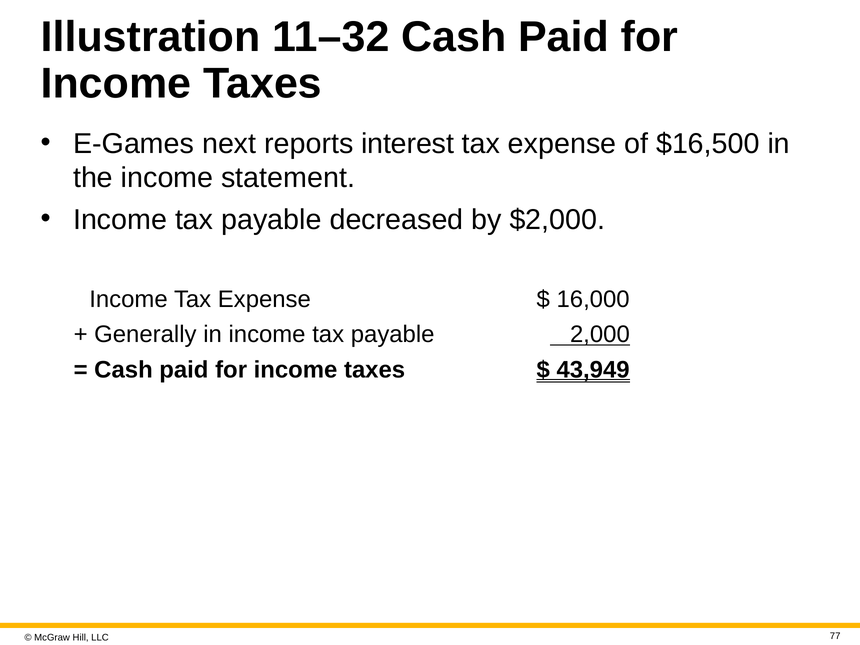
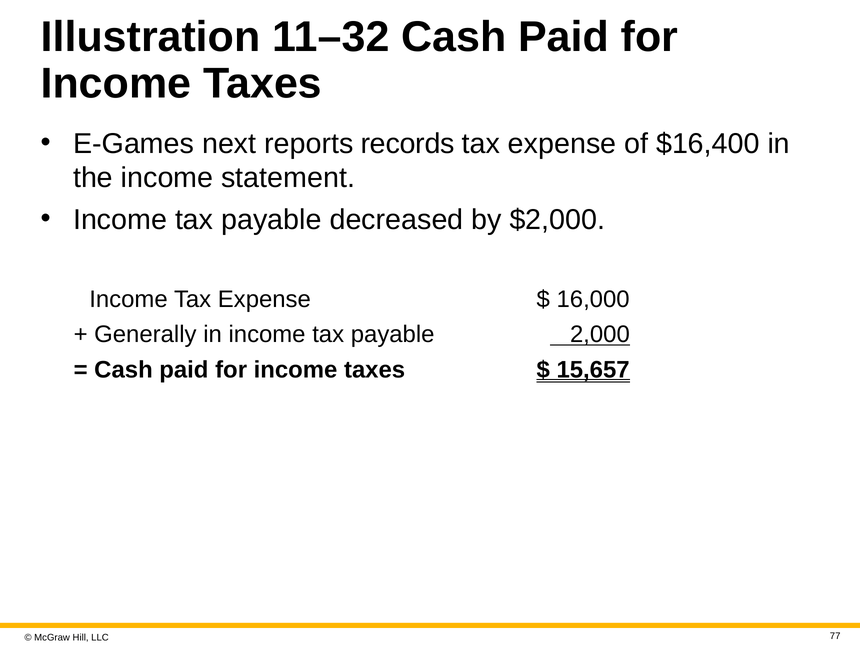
interest: interest -> records
$16,500: $16,500 -> $16,400
43,949: 43,949 -> 15,657
